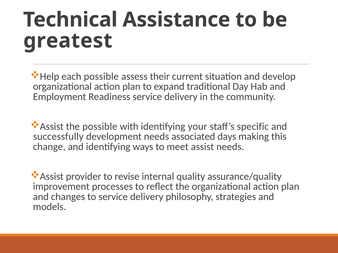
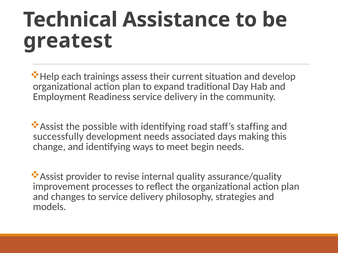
each possible: possible -> trainings
your: your -> road
specific: specific -> staffing
meet assist: assist -> begin
